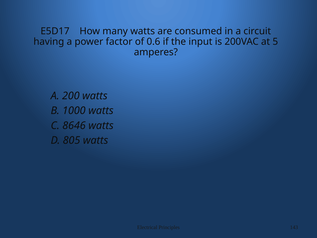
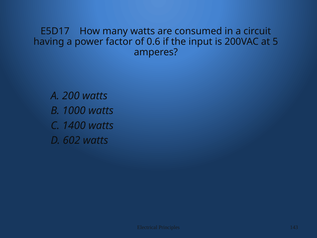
8646: 8646 -> 1400
805: 805 -> 602
